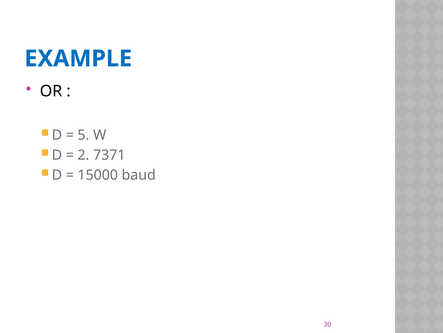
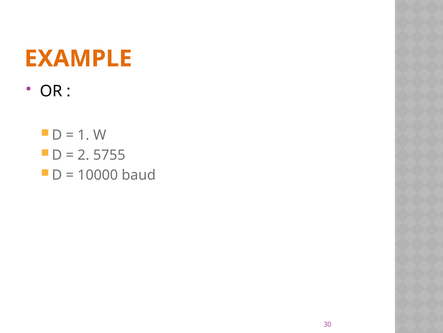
EXAMPLE colour: blue -> orange
5: 5 -> 1
7371: 7371 -> 5755
15000: 15000 -> 10000
